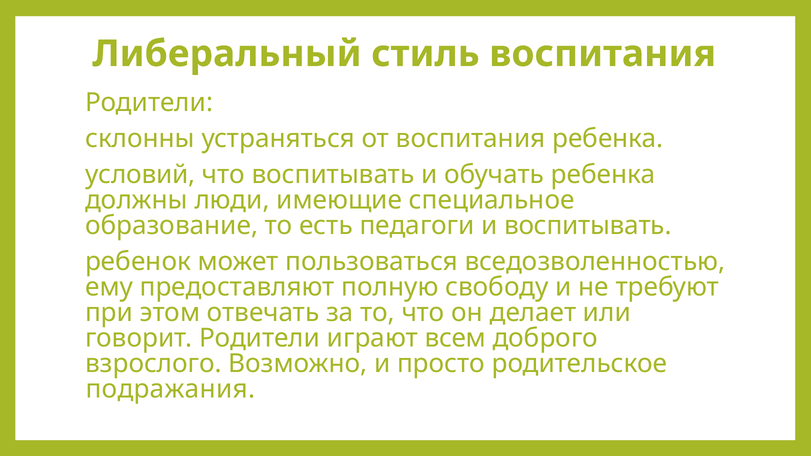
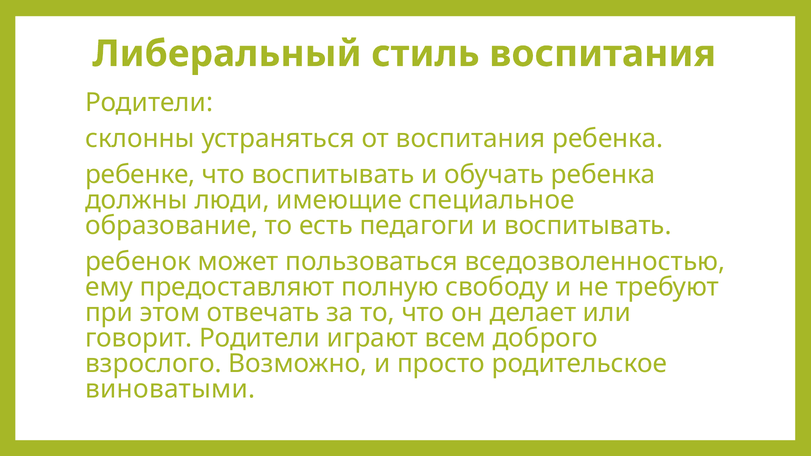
условий: условий -> ребенке
подражания: подражания -> виноватыми
